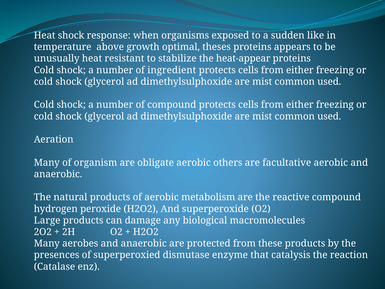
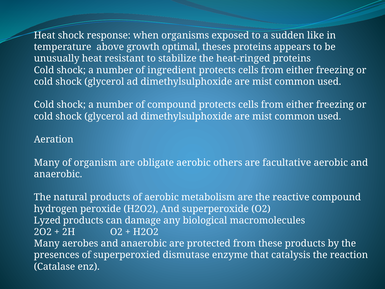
heat-appear: heat-appear -> heat-ringed
Large: Large -> Lyzed
